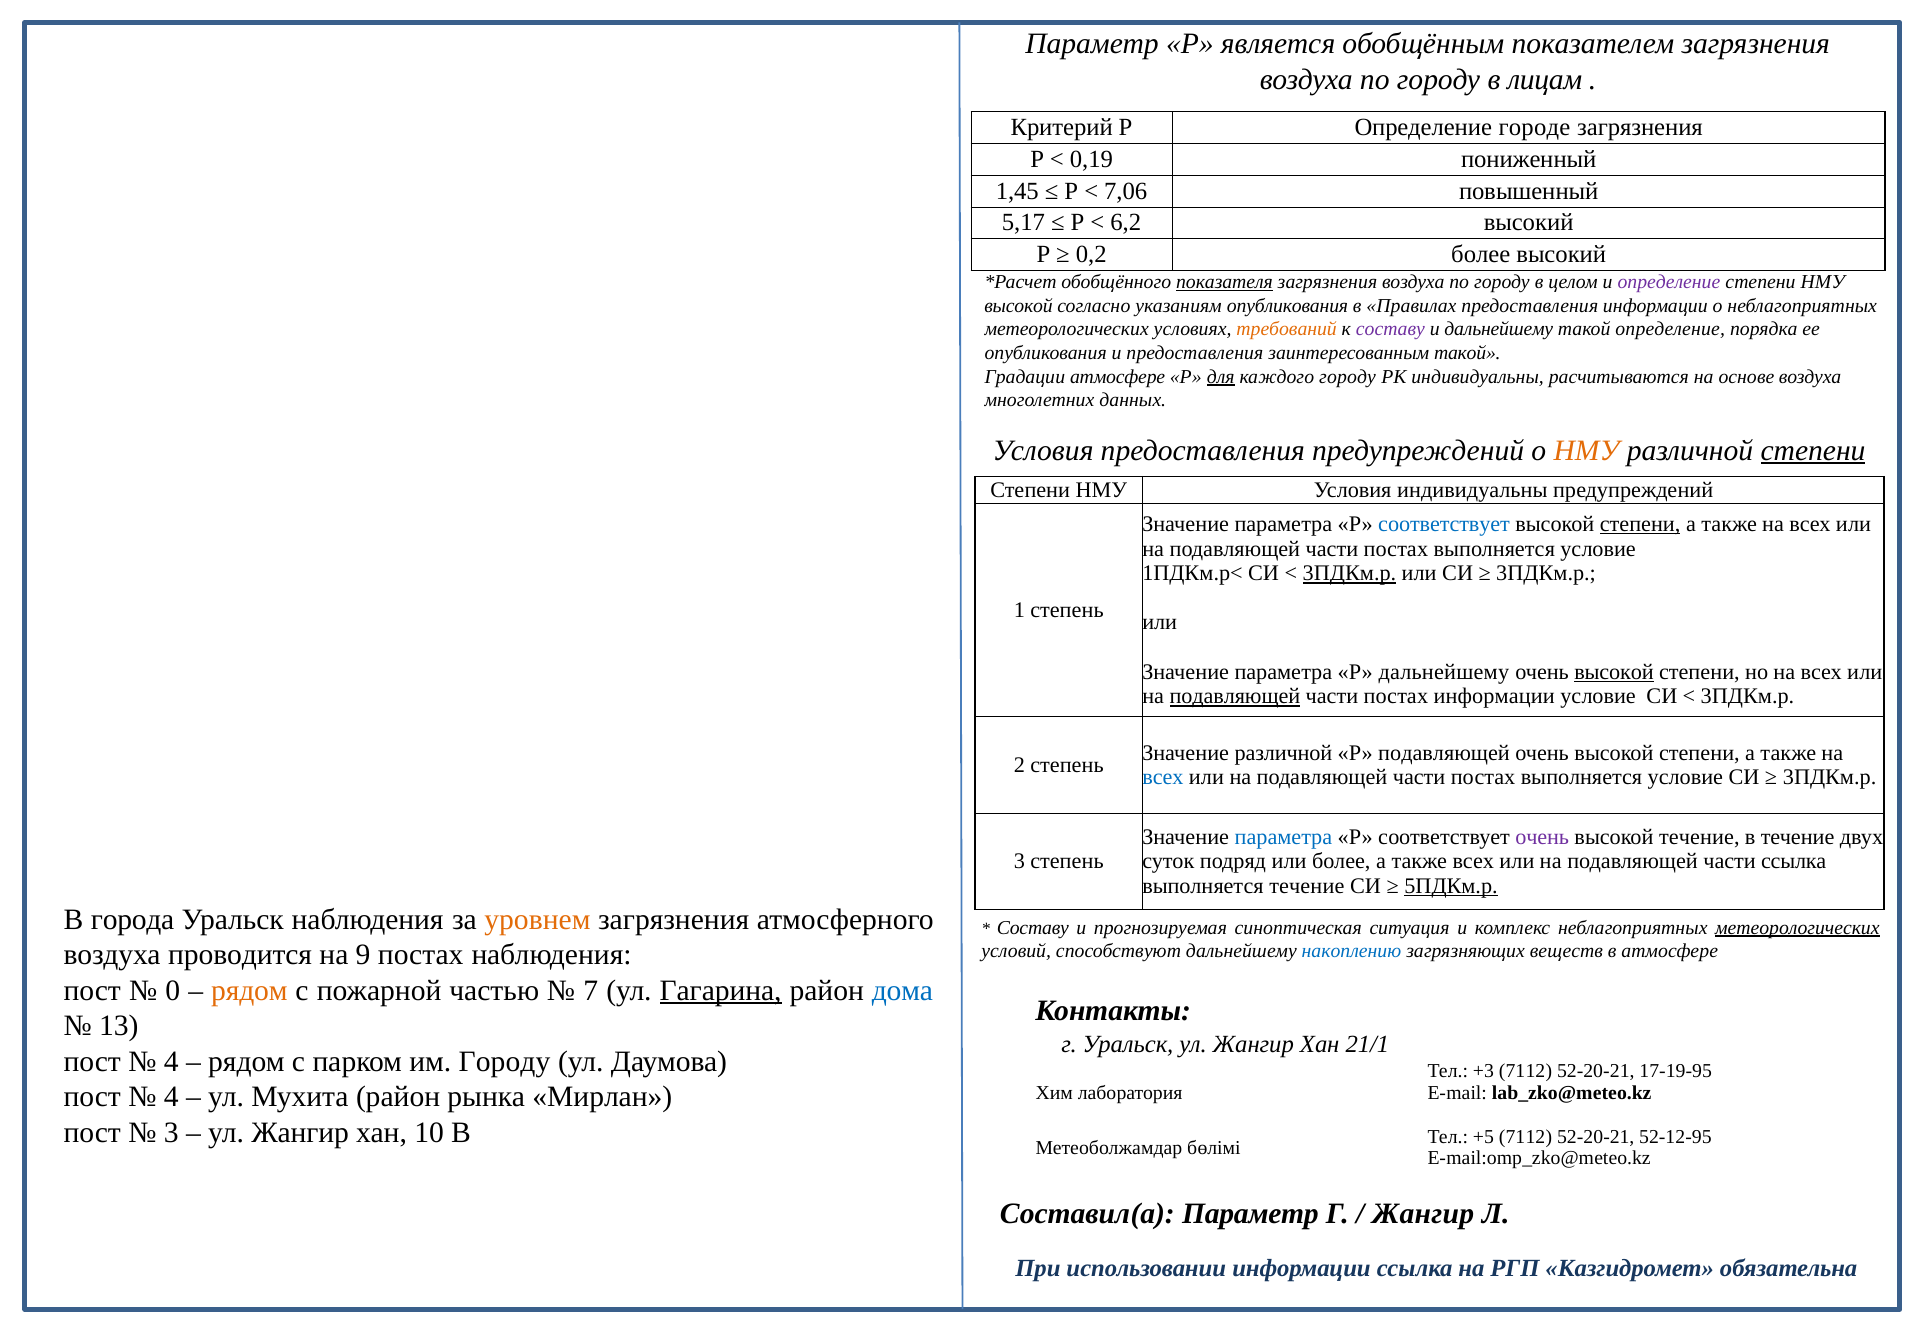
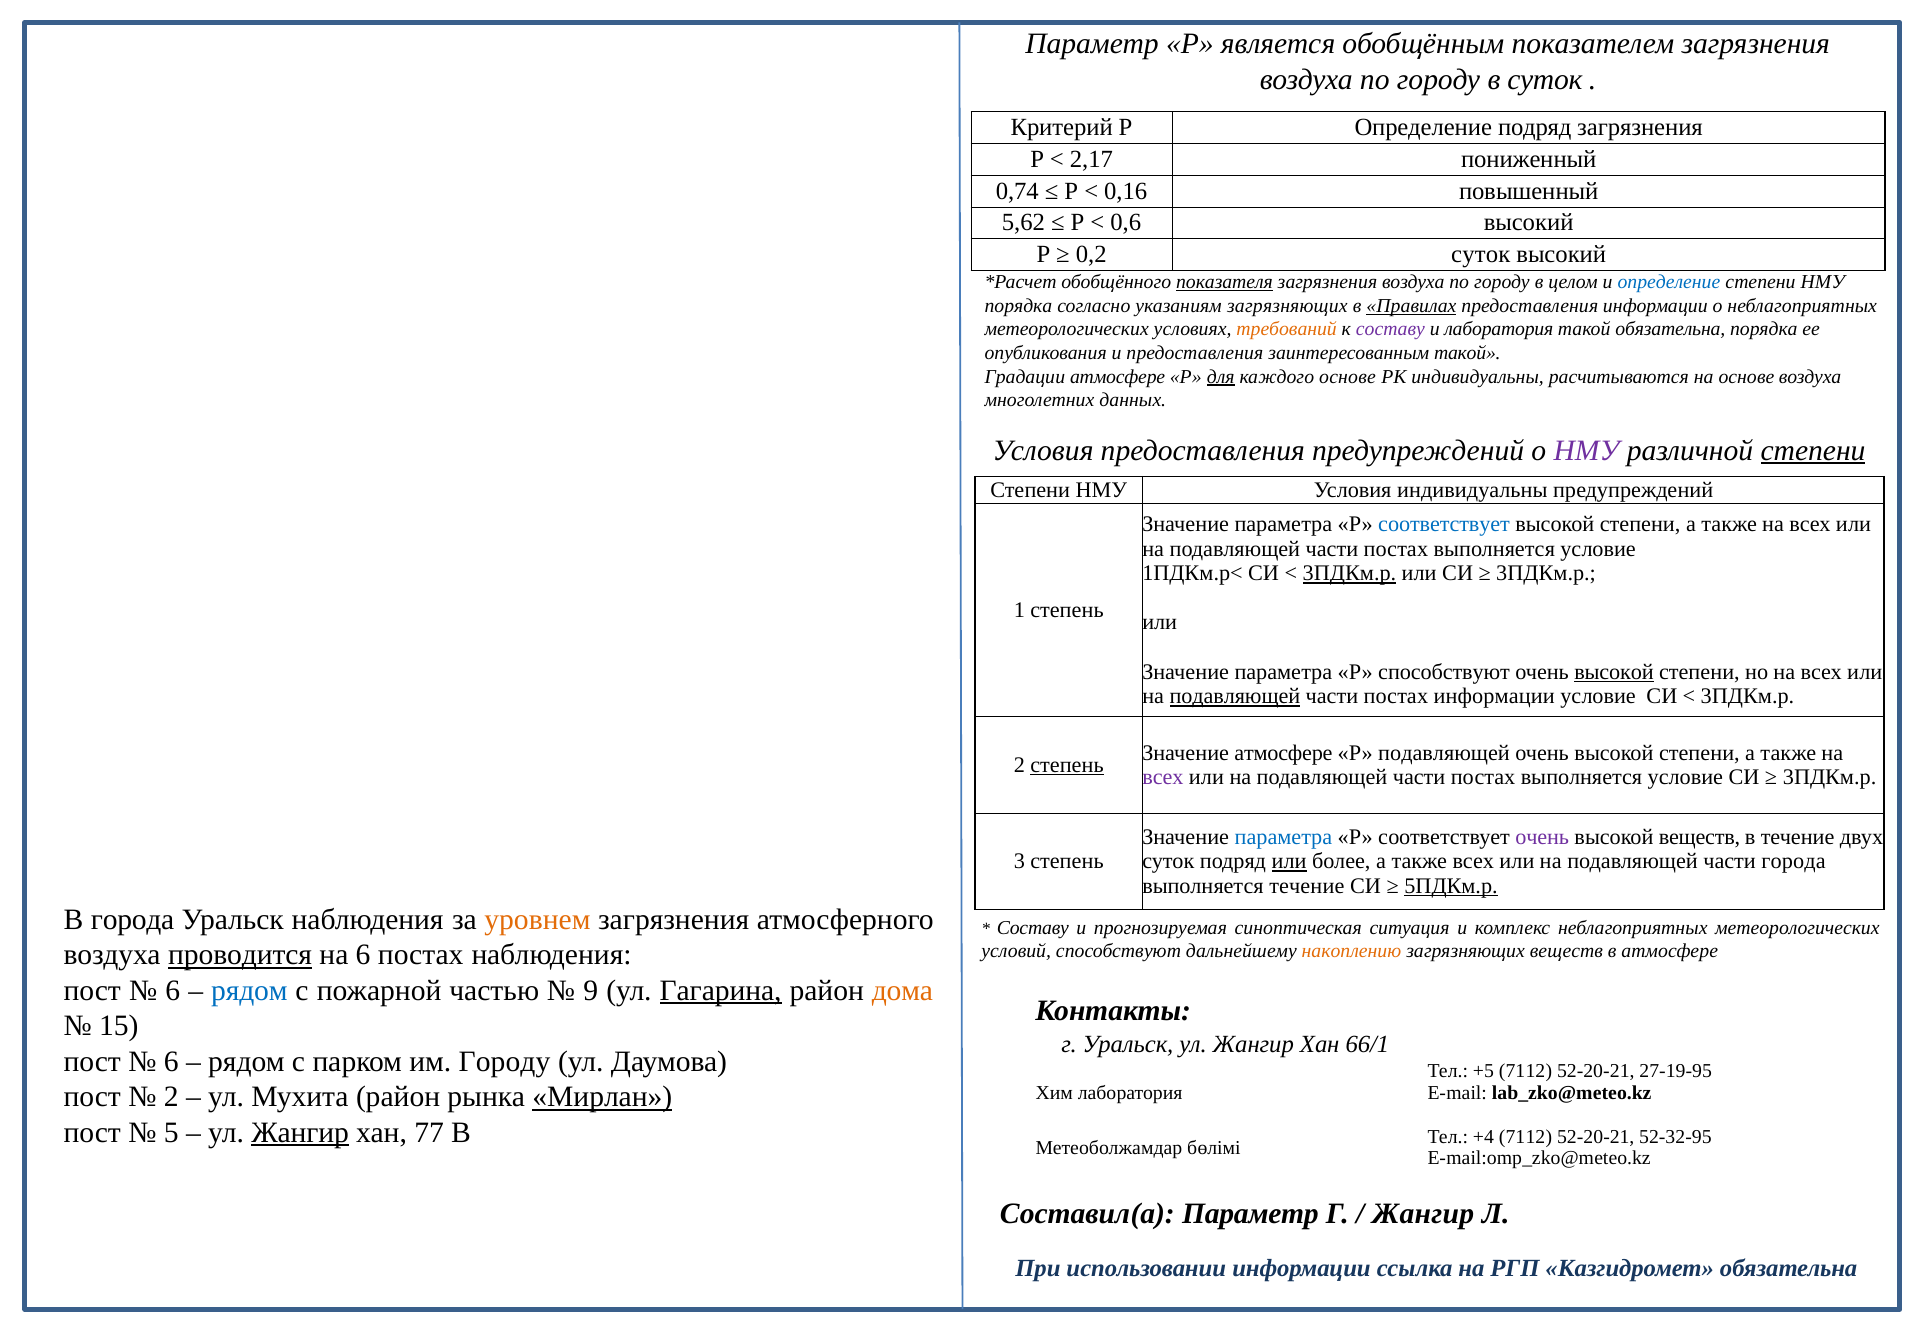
в лицам: лицам -> суток
Определение городе: городе -> подряд
0,19: 0,19 -> 2,17
1,45: 1,45 -> 0,74
7,06: 7,06 -> 0,16
5,17: 5,17 -> 5,62
6,2: 6,2 -> 0,6
0,2 более: более -> суток
определение at (1669, 282) colour: purple -> blue
высокой at (1019, 306): высокой -> порядка
указаниям опубликования: опубликования -> загрязняющих
Правилах underline: none -> present
и дальнейшему: дальнейшему -> лаборатория
такой определение: определение -> обязательна
каждого городу: городу -> основе
НМУ at (1587, 451) colour: orange -> purple
степени at (1640, 524) underline: present -> none
Р дальнейшему: дальнейшему -> способствуют
Значение различной: различной -> атмосфере
степень at (1067, 766) underline: none -> present
всех at (1163, 778) colour: blue -> purple
высокой течение: течение -> веществ
или at (1289, 862) underline: none -> present
части ссылка: ссылка -> города
метеорологических at (1797, 928) underline: present -> none
проводится underline: none -> present
на 9: 9 -> 6
накоплению colour: blue -> orange
0 at (173, 991): 0 -> 6
рядом at (249, 991) colour: orange -> blue
7: 7 -> 9
дома colour: blue -> orange
13: 13 -> 15
21/1: 21/1 -> 66/1
4 at (171, 1062): 4 -> 6
+3: +3 -> +5
17-19-95: 17-19-95 -> 27-19-95
4 at (171, 1098): 4 -> 2
Мирлан underline: none -> present
3 at (171, 1133): 3 -> 5
Жангир at (300, 1133) underline: none -> present
10: 10 -> 77
+5: +5 -> +4
52-12-95: 52-12-95 -> 52-32-95
